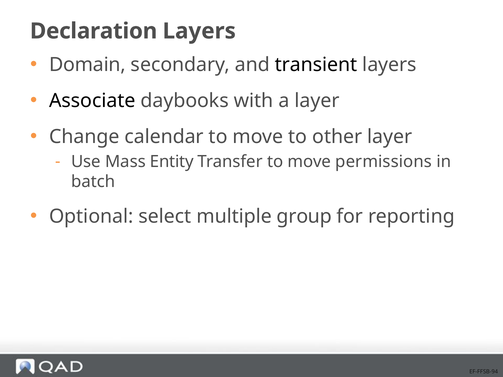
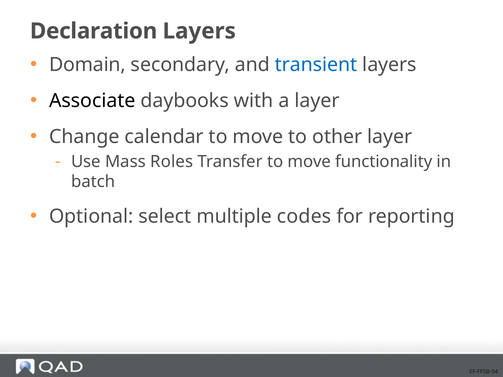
transient colour: black -> blue
Entity: Entity -> Roles
permissions: permissions -> functionality
group: group -> codes
